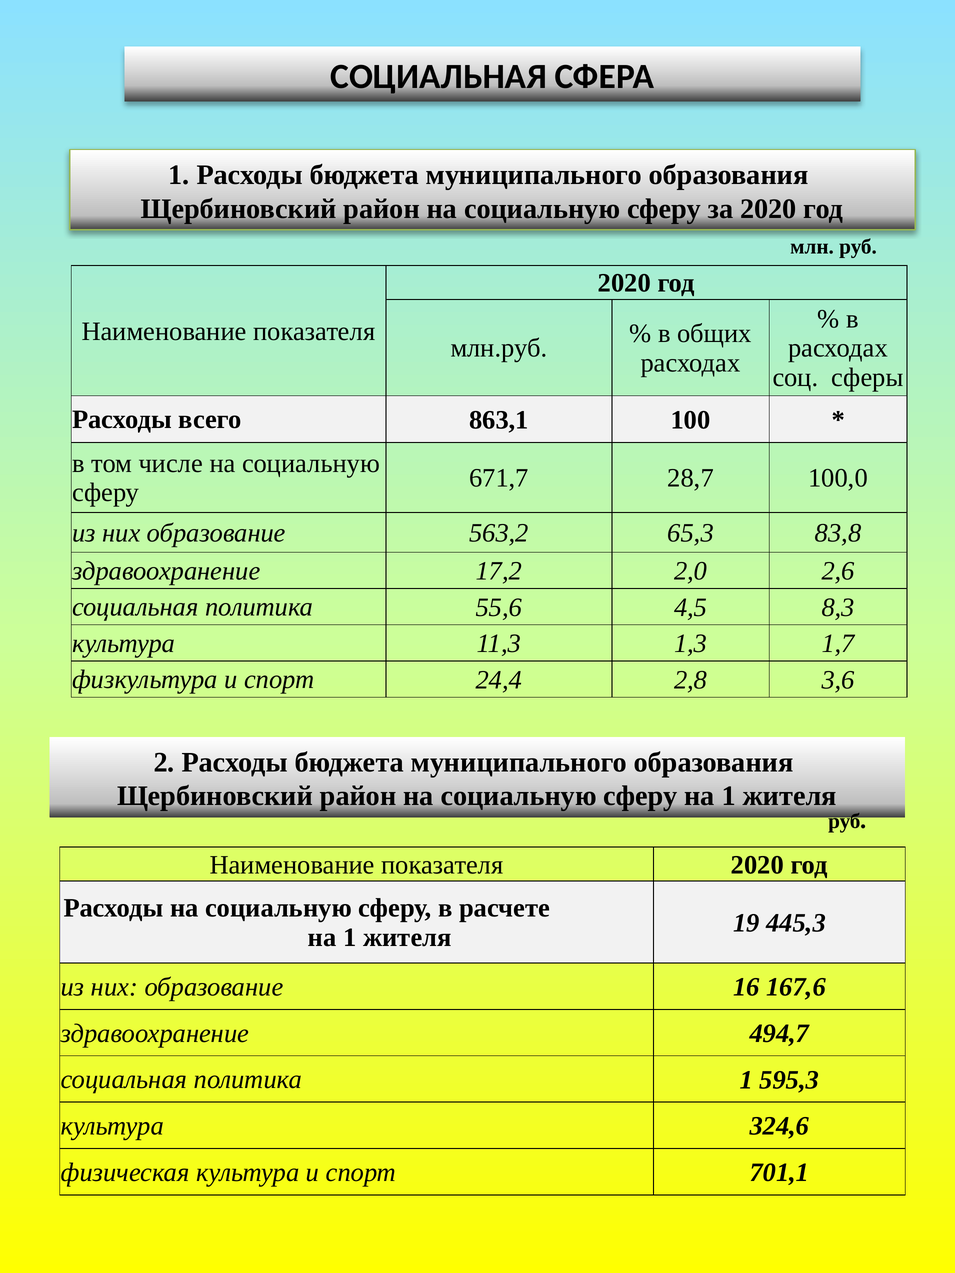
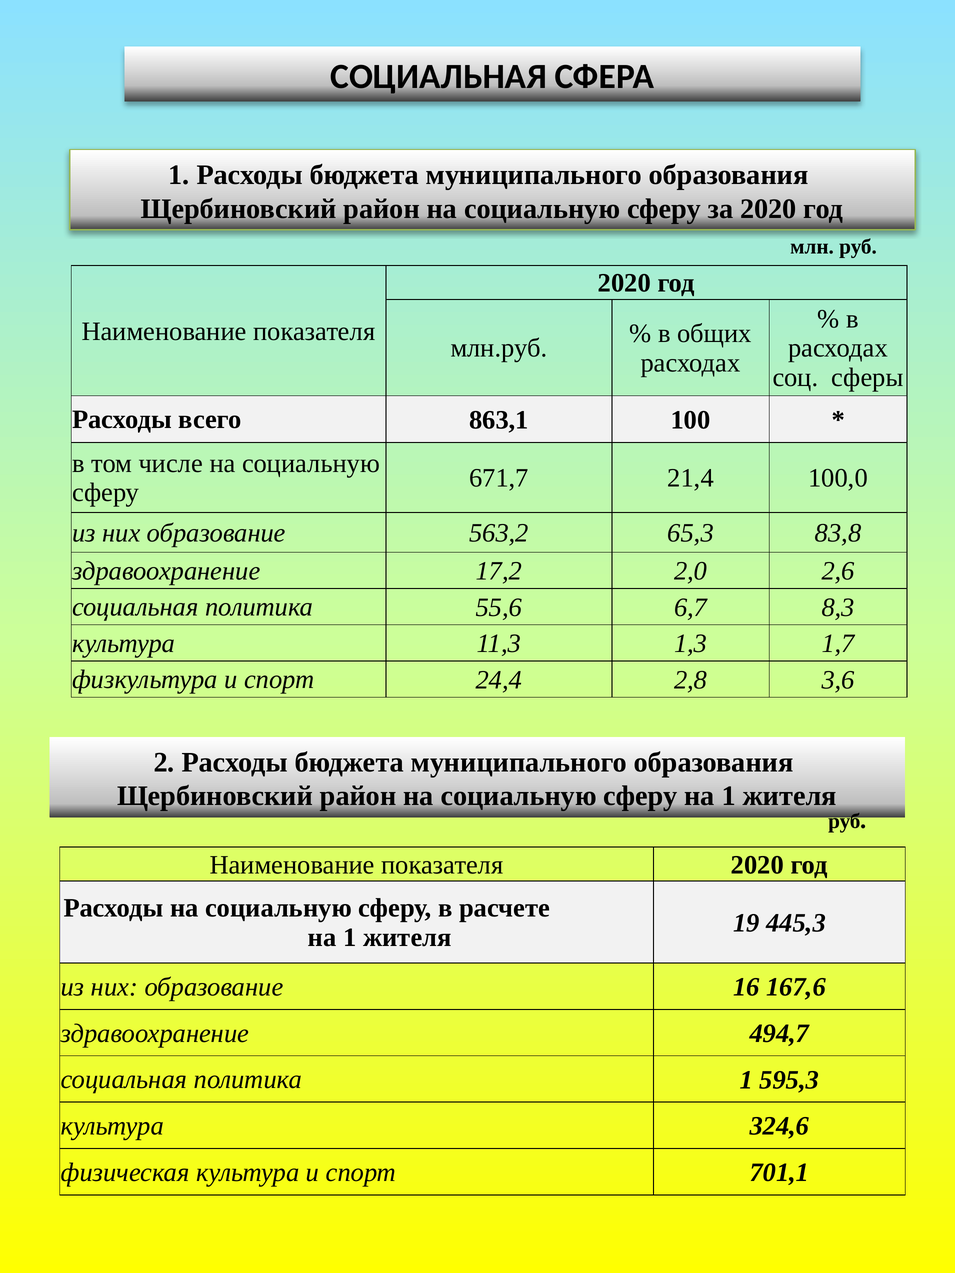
28,7: 28,7 -> 21,4
4,5: 4,5 -> 6,7
